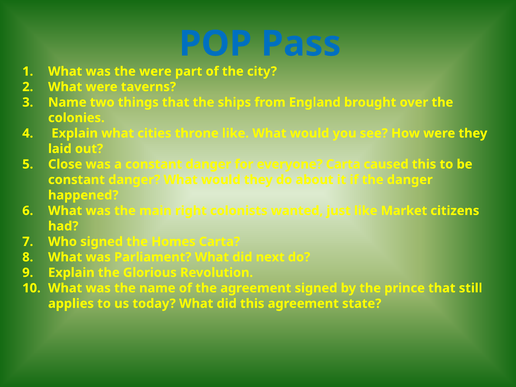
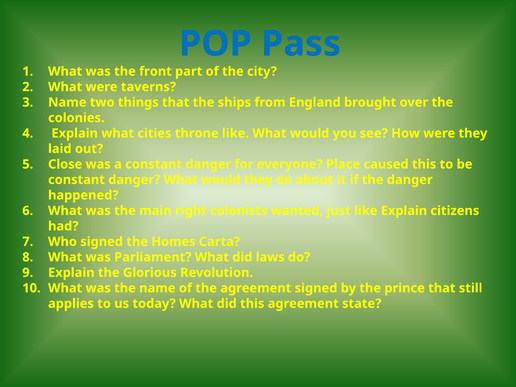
the were: were -> front
everyone Carta: Carta -> Place
like Market: Market -> Explain
next: next -> laws
